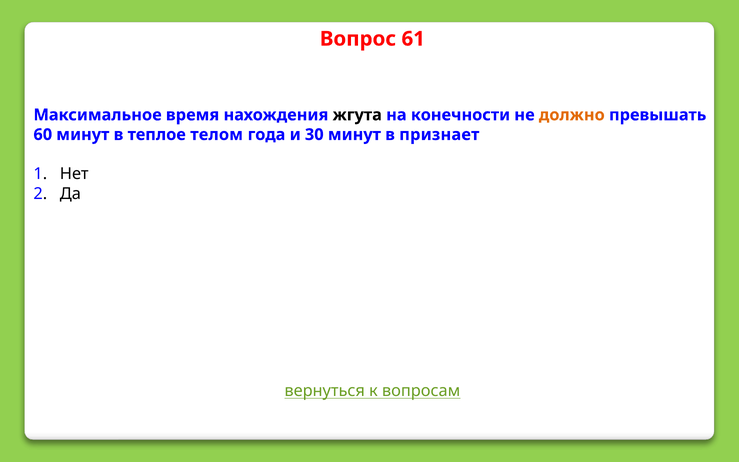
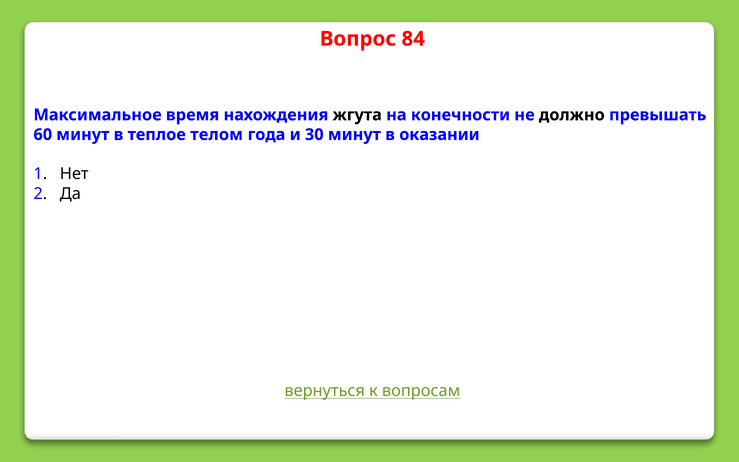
61: 61 -> 84
должно colour: orange -> black
признает: признает -> оказании
